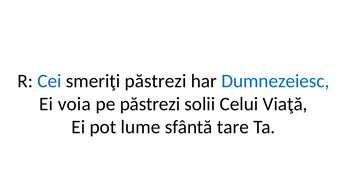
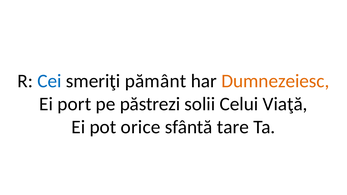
smeriţi păstrezi: păstrezi -> pământ
Dumnezeiesc colour: blue -> orange
voia: voia -> port
lume: lume -> orice
